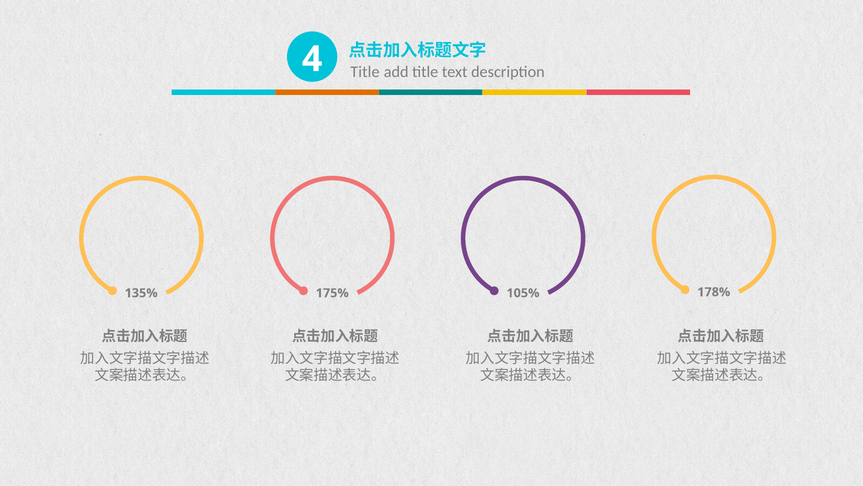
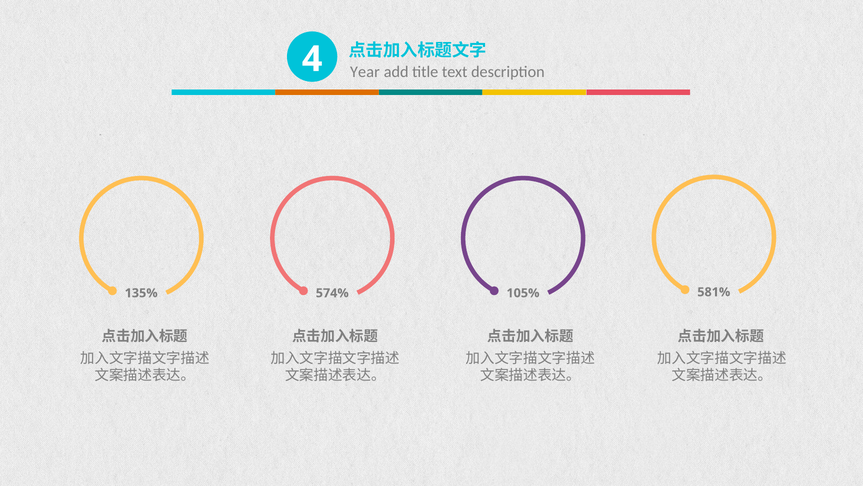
Title at (365, 72): Title -> Year
175%: 175% -> 574%
178%: 178% -> 581%
